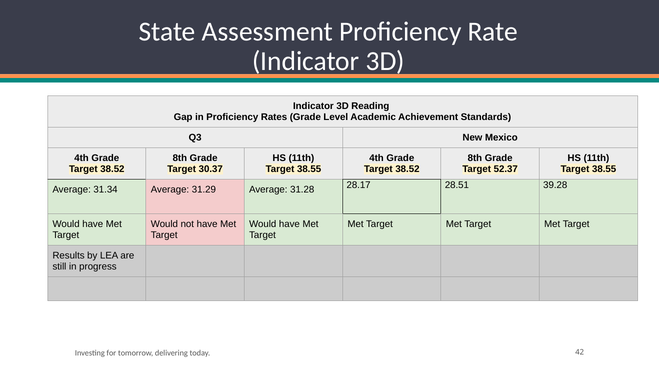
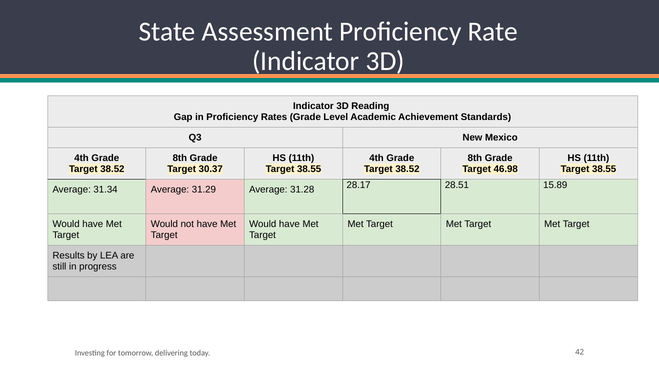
52.37: 52.37 -> 46.98
39.28: 39.28 -> 15.89
